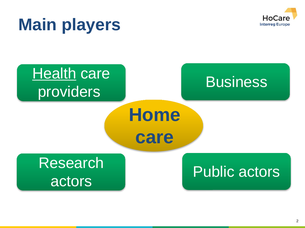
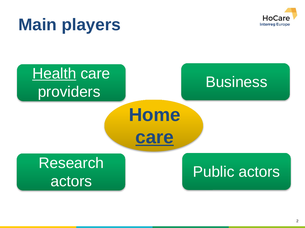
care at (155, 138) underline: none -> present
